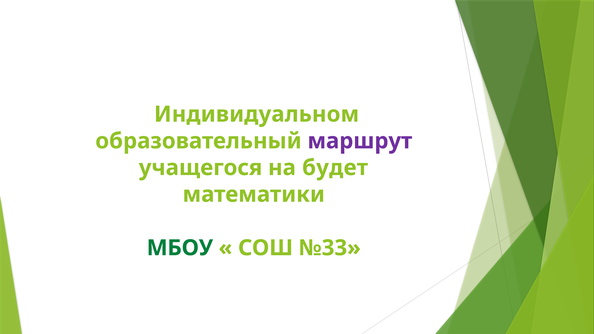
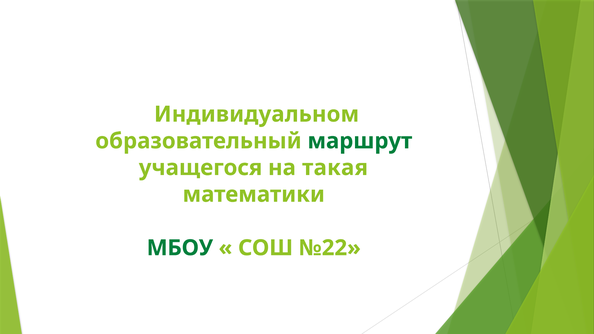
маршрут colour: purple -> green
будет: будет -> такая
№33: №33 -> №22
